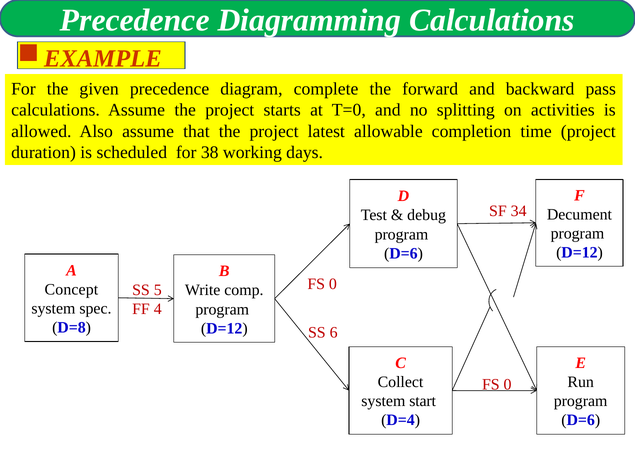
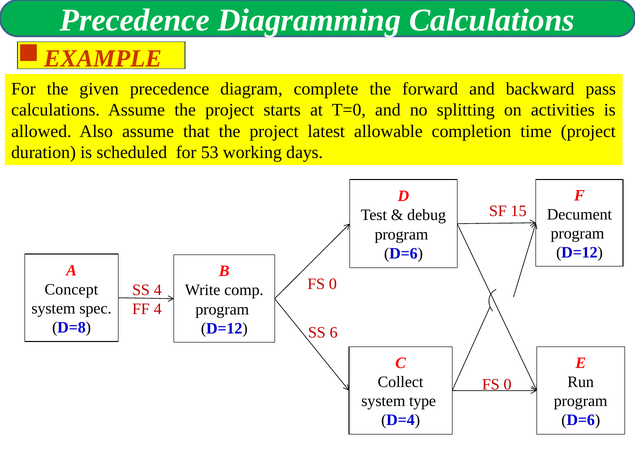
38: 38 -> 53
34: 34 -> 15
SS 5: 5 -> 4
start: start -> type
